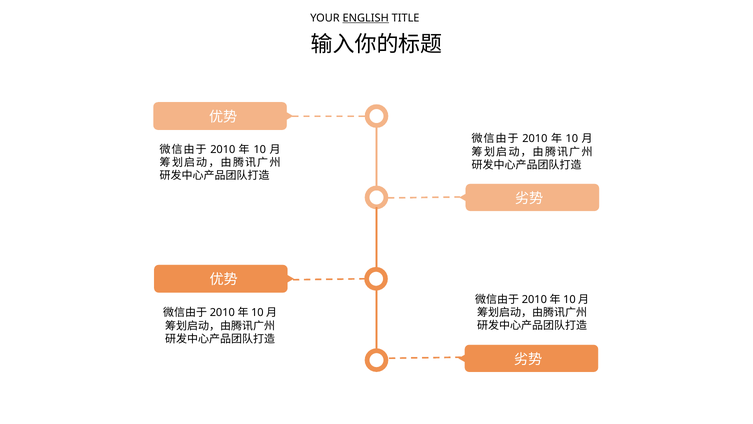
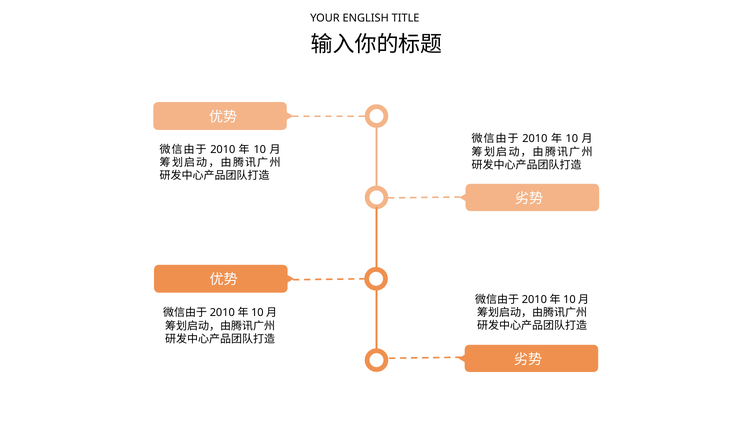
ENGLISH underline: present -> none
